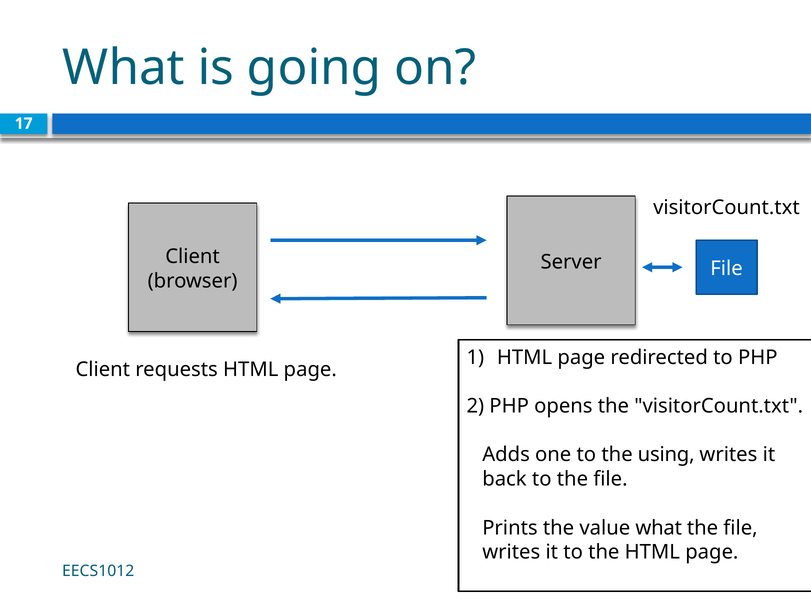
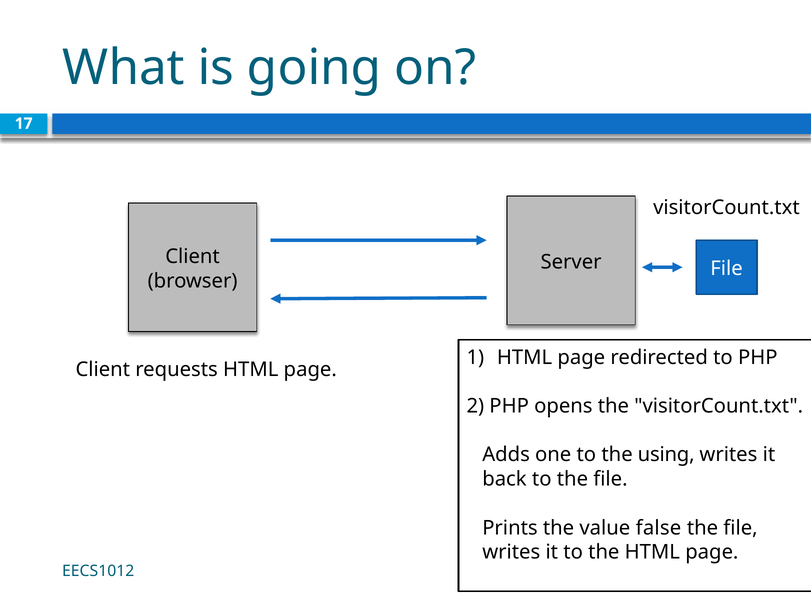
value what: what -> false
